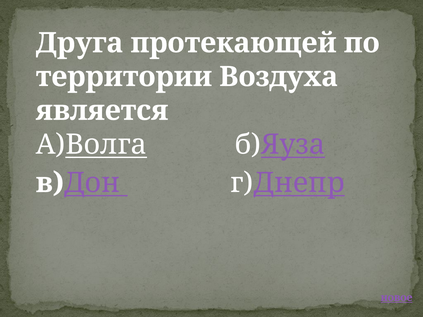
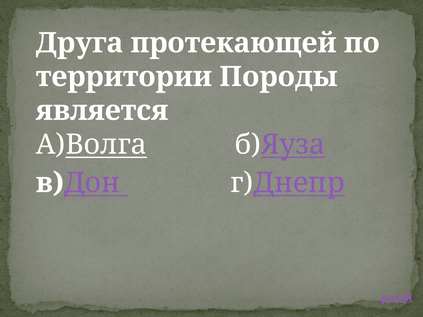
Воздуха: Воздуха -> Породы
новое: новое -> розой
